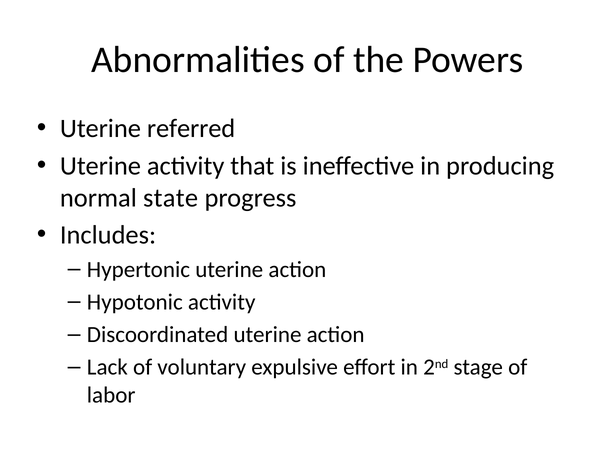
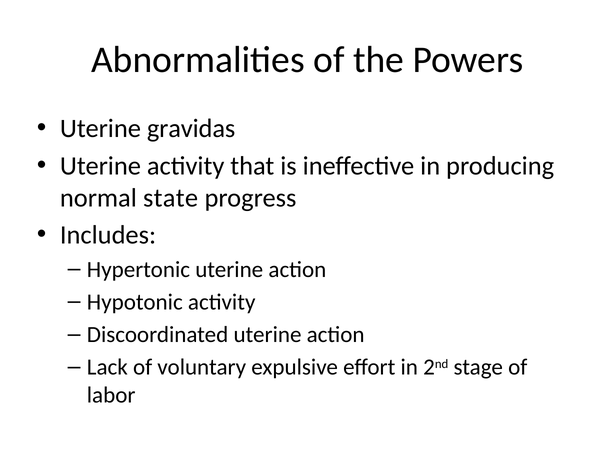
referred: referred -> gravidas
